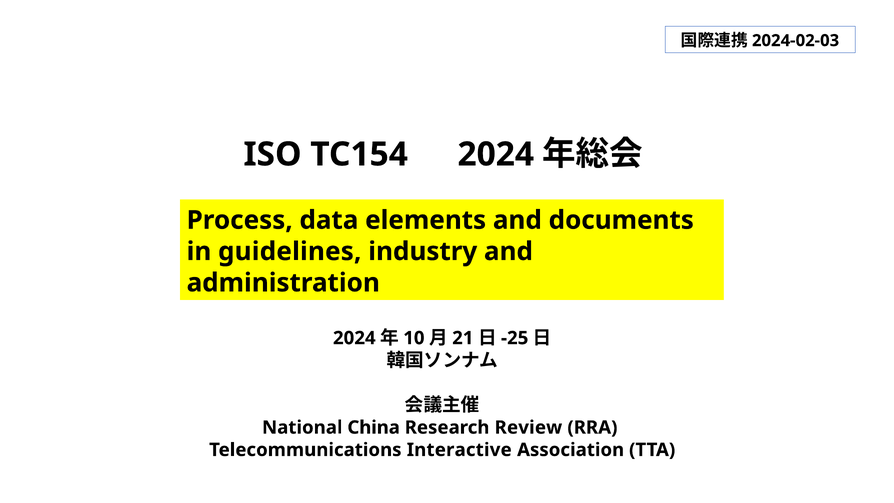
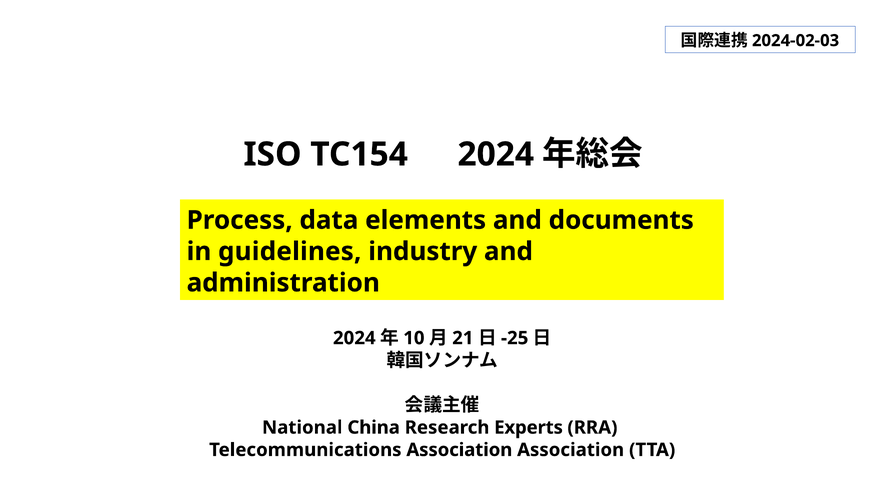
Review: Review -> Experts
Telecommunications Interactive: Interactive -> Association
